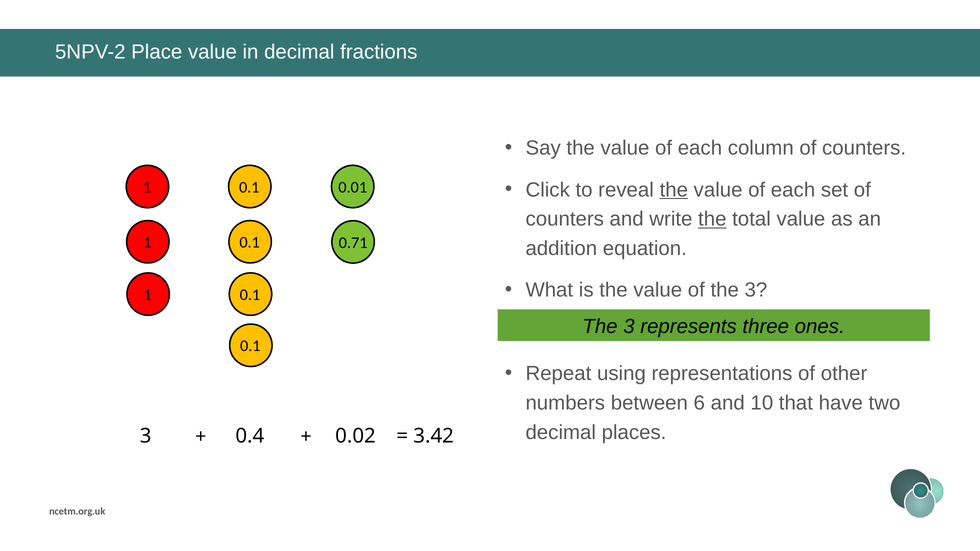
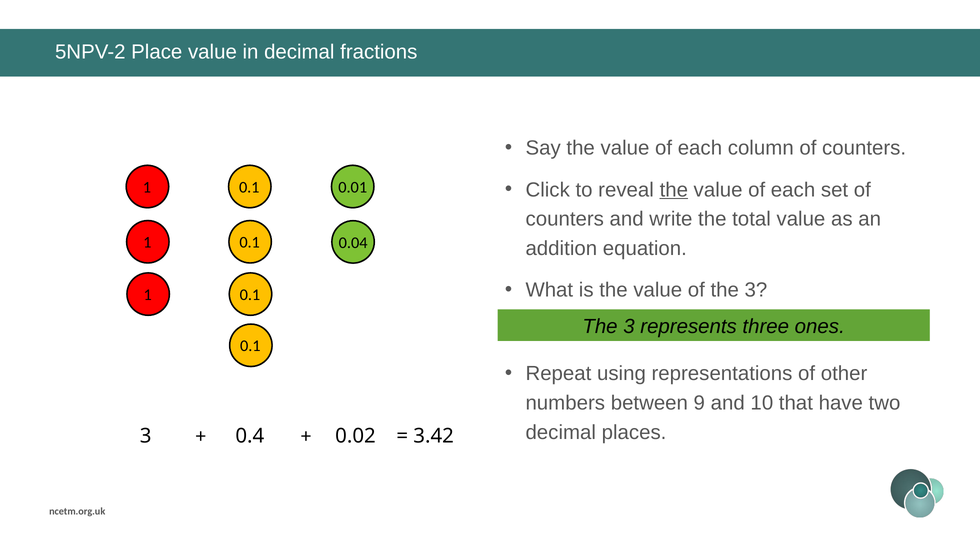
the at (712, 219) underline: present -> none
0.71: 0.71 -> 0.04
6: 6 -> 9
